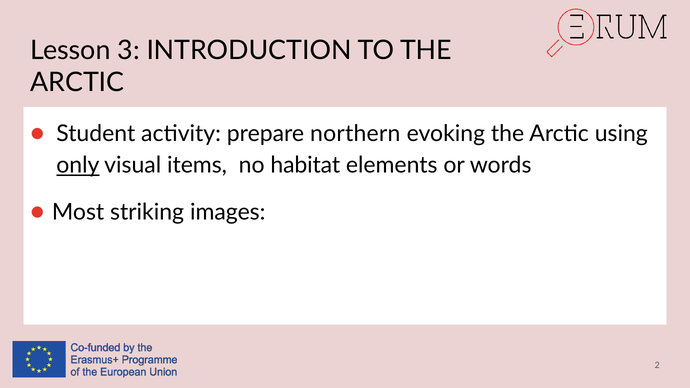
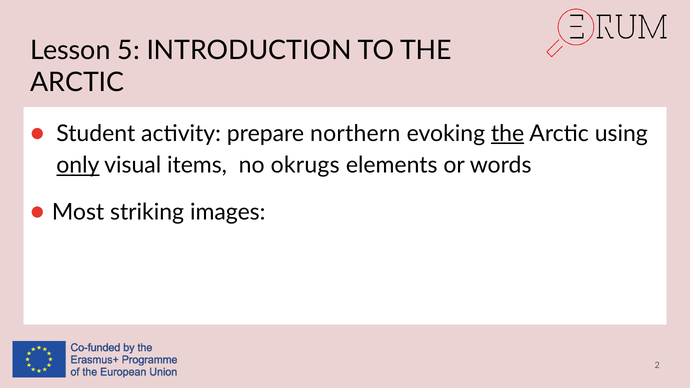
3: 3 -> 5
the at (508, 134) underline: none -> present
habitat: habitat -> okrugs
